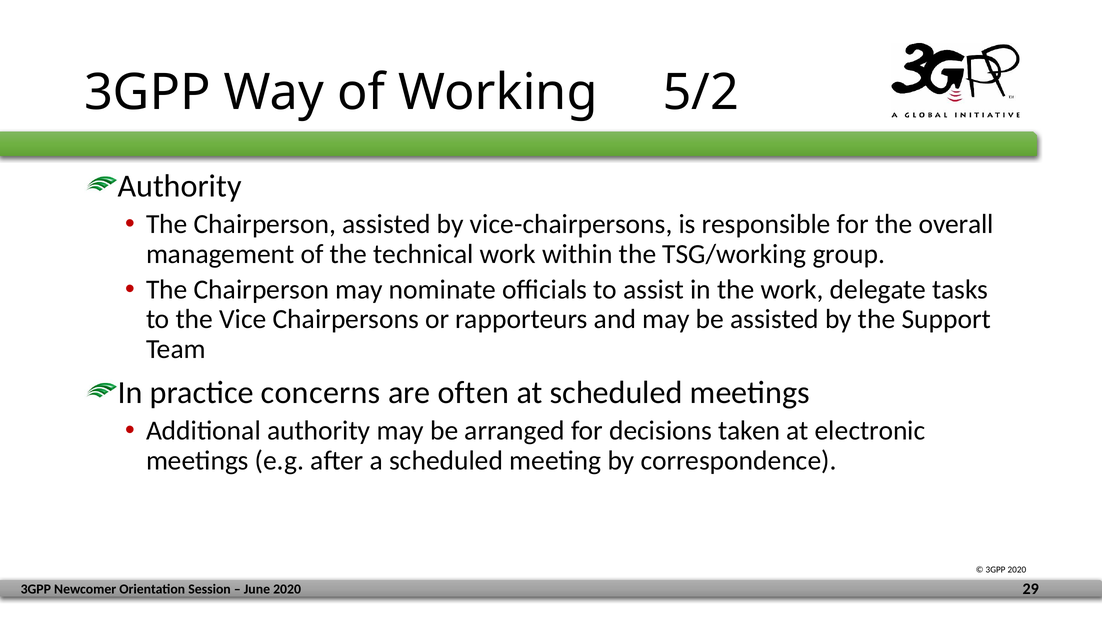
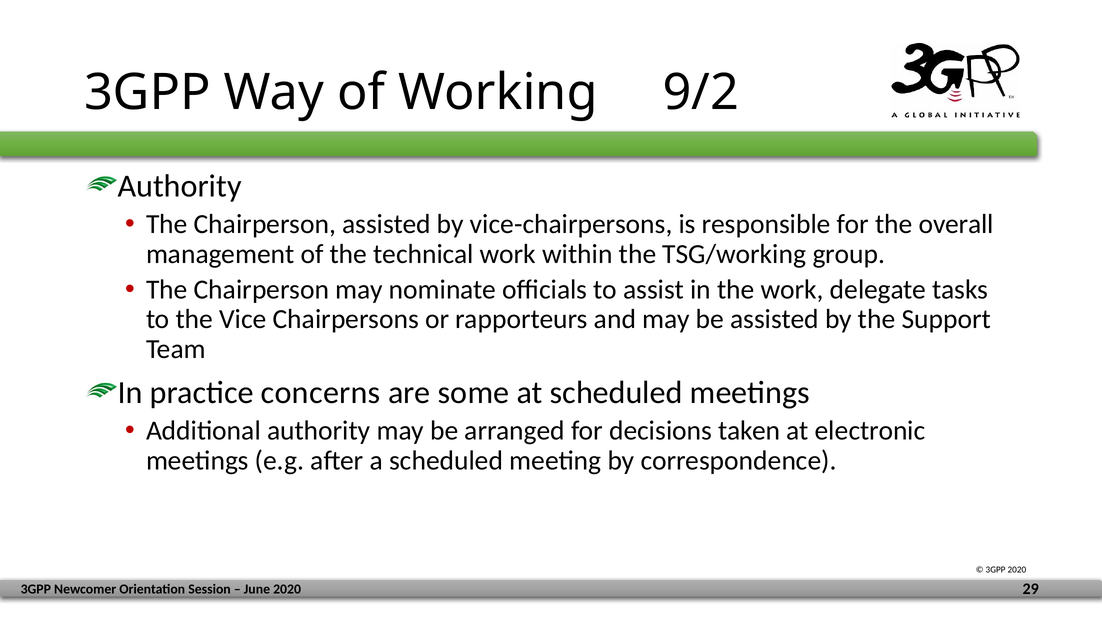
5/2: 5/2 -> 9/2
often: often -> some
